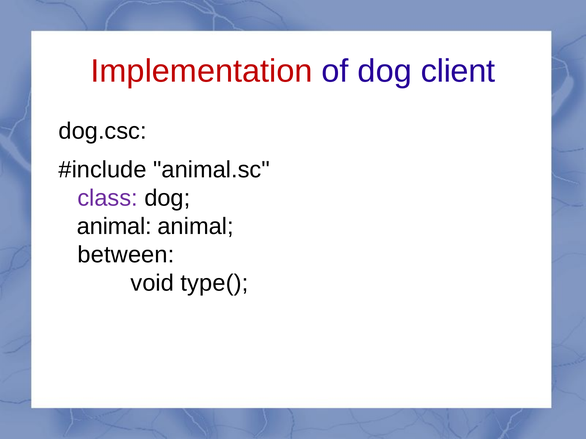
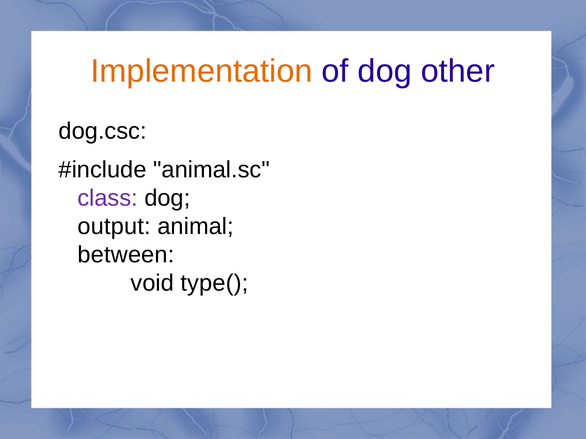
Implementation colour: red -> orange
client: client -> other
animal at (114, 227): animal -> output
